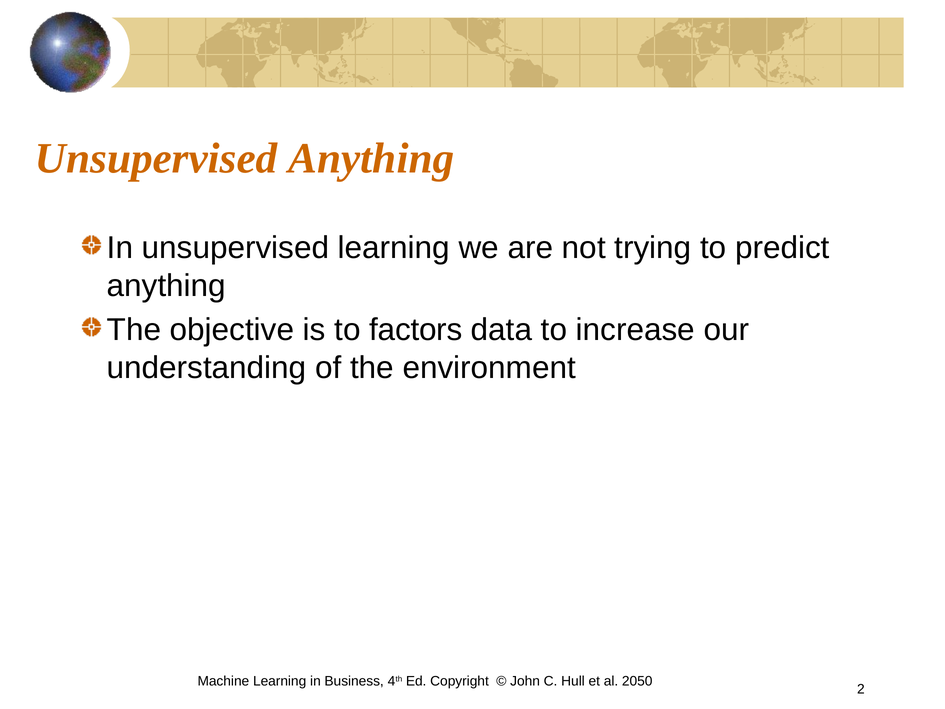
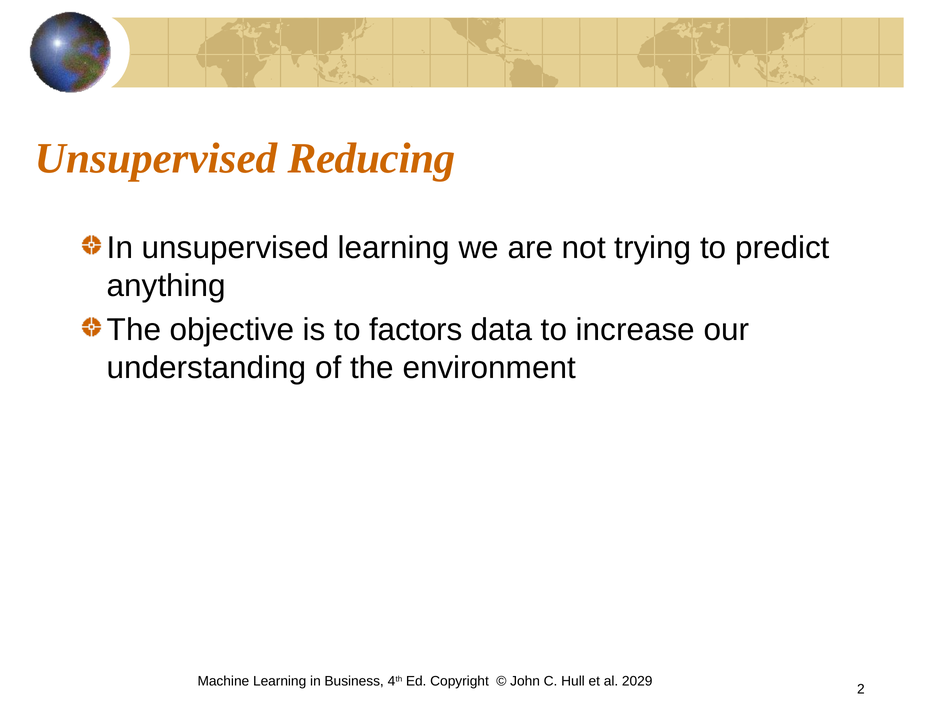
Unsupervised Anything: Anything -> Reducing
2050: 2050 -> 2029
